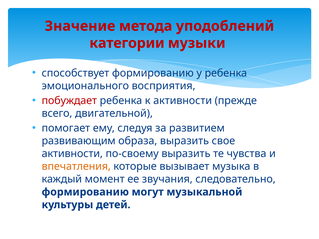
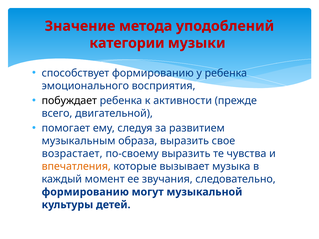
побуждает colour: red -> black
развивающим: развивающим -> музыкальным
активности at (72, 154): активности -> возрастает
